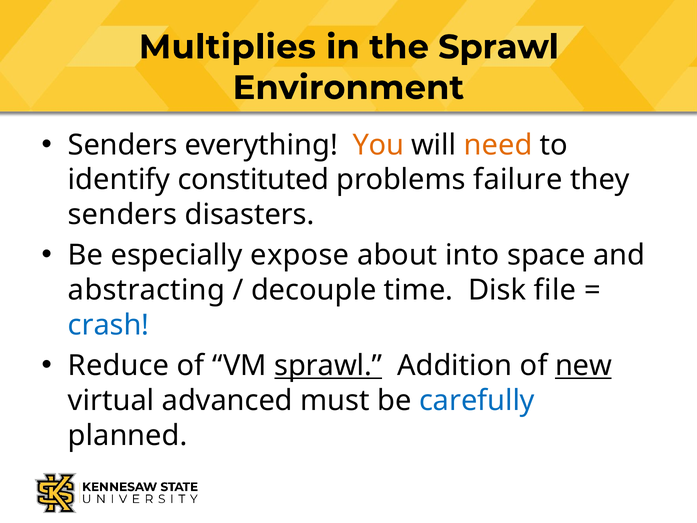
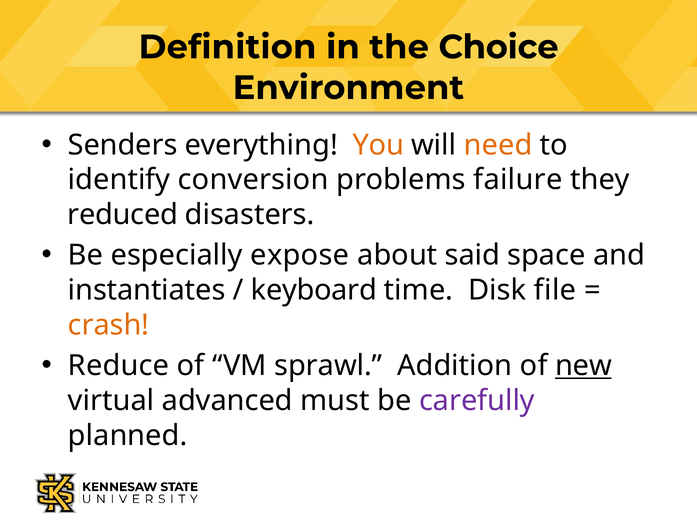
Multiplies: Multiplies -> Definition
the Sprawl: Sprawl -> Choice
constituted: constituted -> conversion
senders at (122, 215): senders -> reduced
into: into -> said
abstracting: abstracting -> instantiates
decouple: decouple -> keyboard
crash colour: blue -> orange
sprawl at (328, 366) underline: present -> none
carefully colour: blue -> purple
